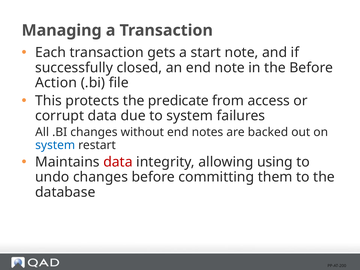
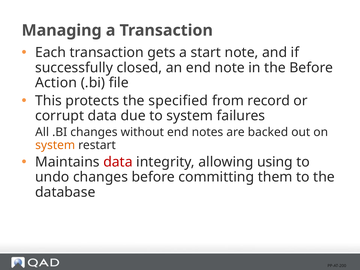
predicate: predicate -> specified
access: access -> record
system at (55, 145) colour: blue -> orange
